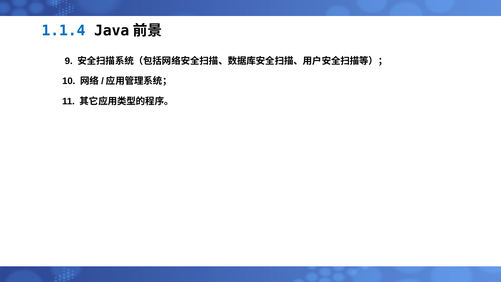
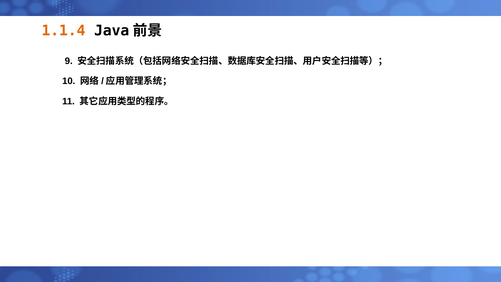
1.1.4 colour: blue -> orange
